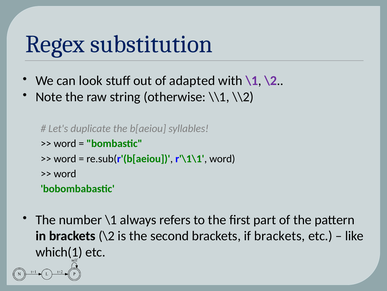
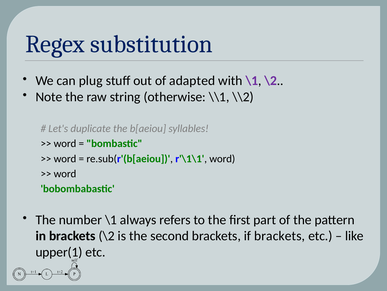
look: look -> plug
which(1: which(1 -> upper(1
